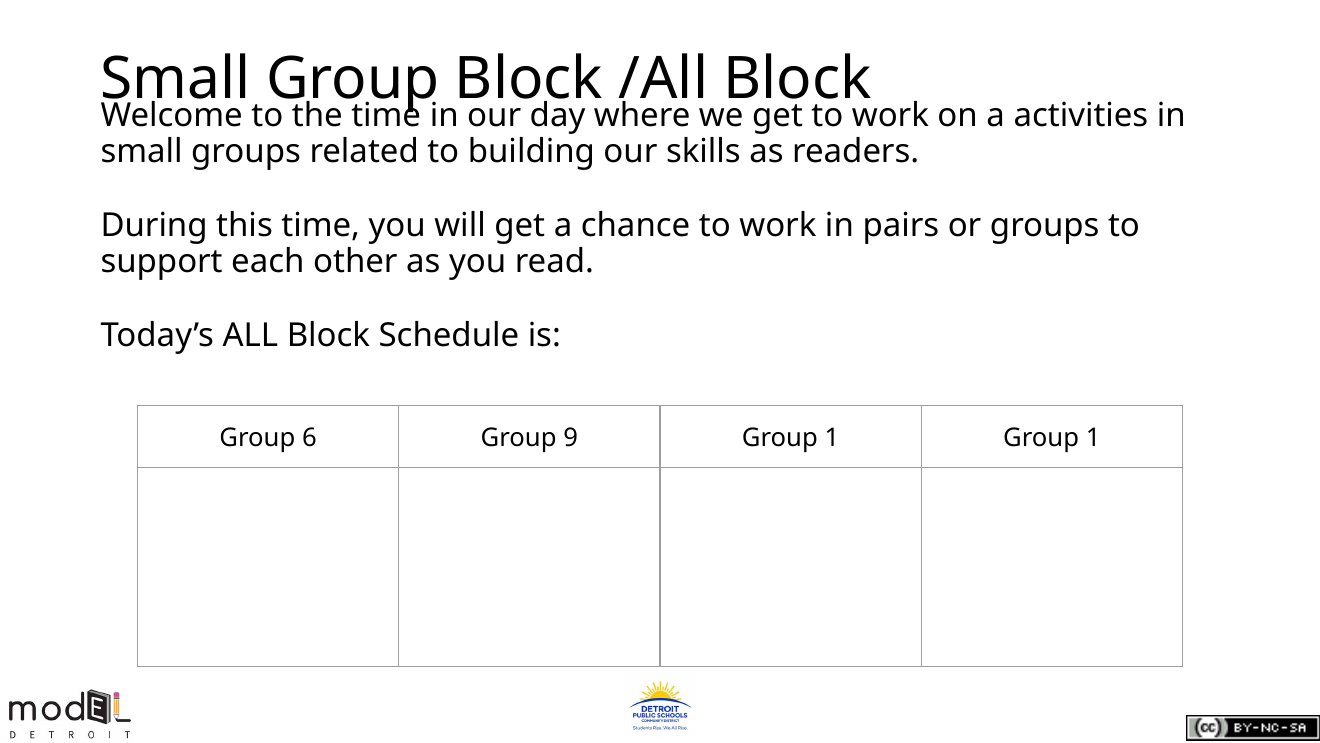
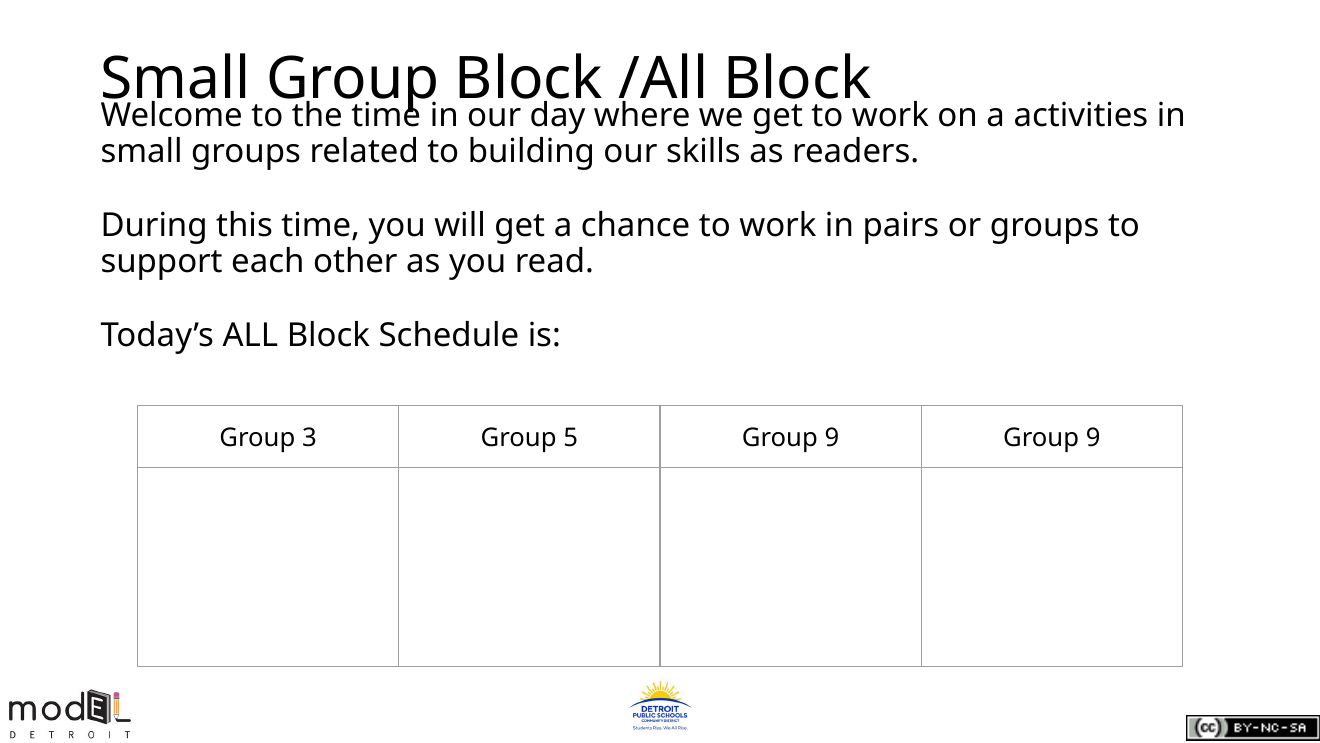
6: 6 -> 3
9: 9 -> 5
1 at (832, 438): 1 -> 9
1 at (1093, 438): 1 -> 9
